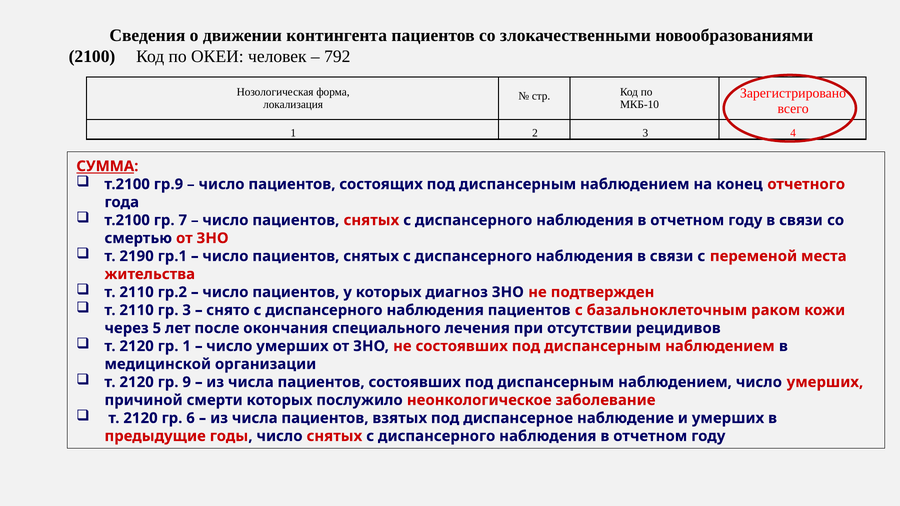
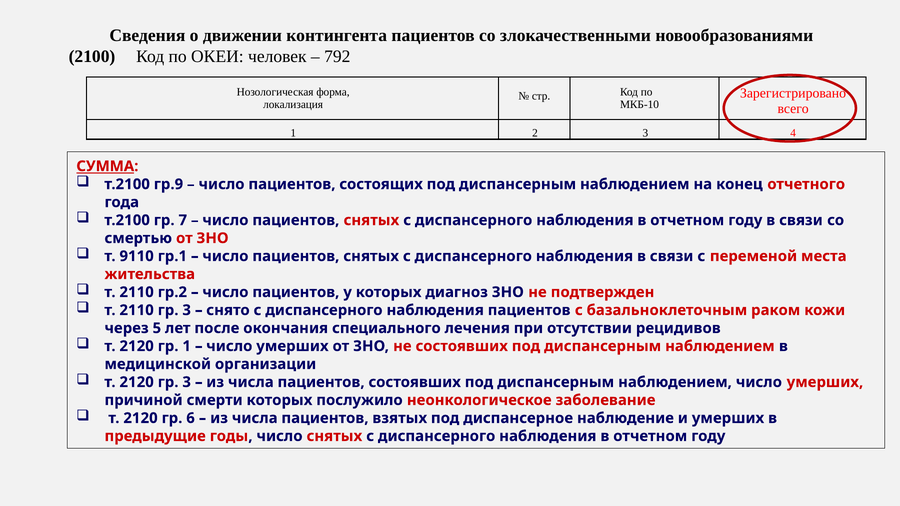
2190: 2190 -> 9110
2120 гр 9: 9 -> 3
